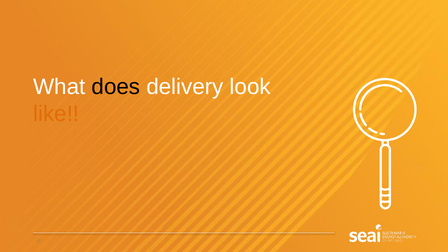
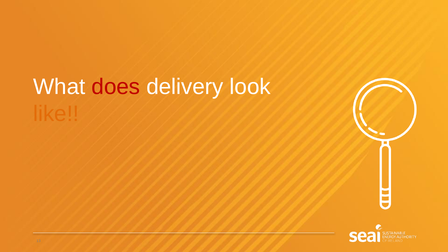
does colour: black -> red
